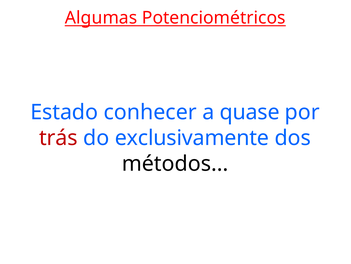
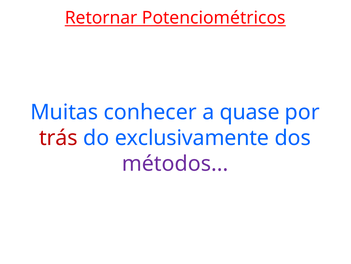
Algumas: Algumas -> Retornar
Estado: Estado -> Muitas
métodos colour: black -> purple
